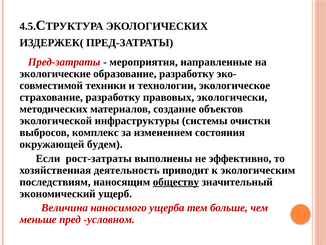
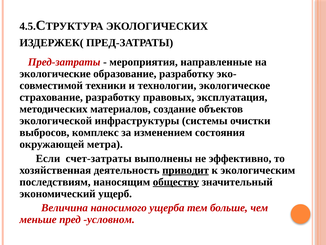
экологически: экологически -> эксплуатация
будем: будем -> метра
рост-затраты: рост-затраты -> счет-затраты
приводит underline: none -> present
